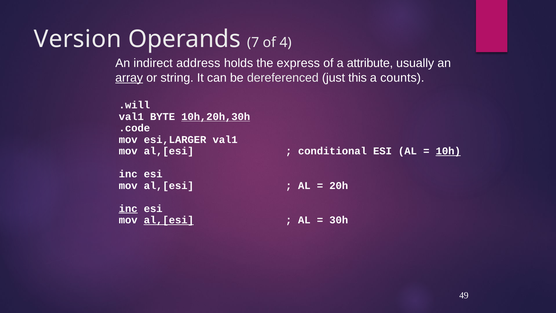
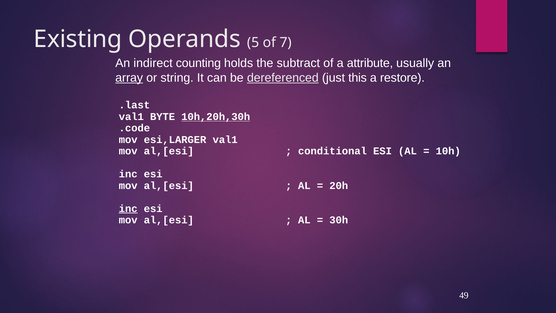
Version: Version -> Existing
7: 7 -> 5
4: 4 -> 7
address: address -> counting
express: express -> subtract
dereferenced underline: none -> present
counts: counts -> restore
.will: .will -> .last
10h underline: present -> none
al,[esi at (169, 220) underline: present -> none
